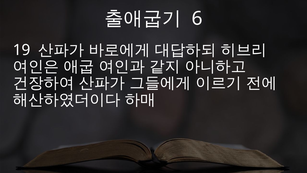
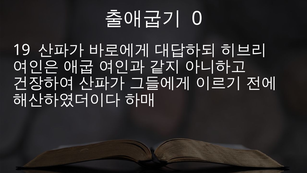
6: 6 -> 0
